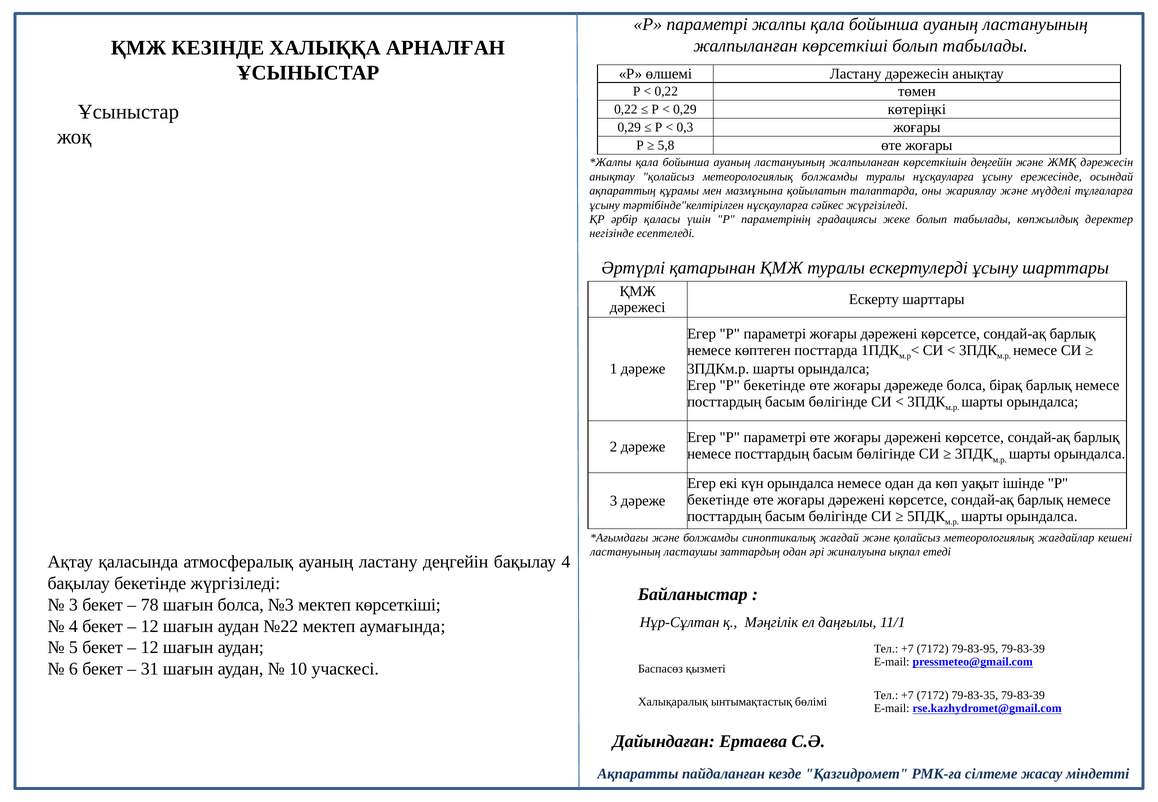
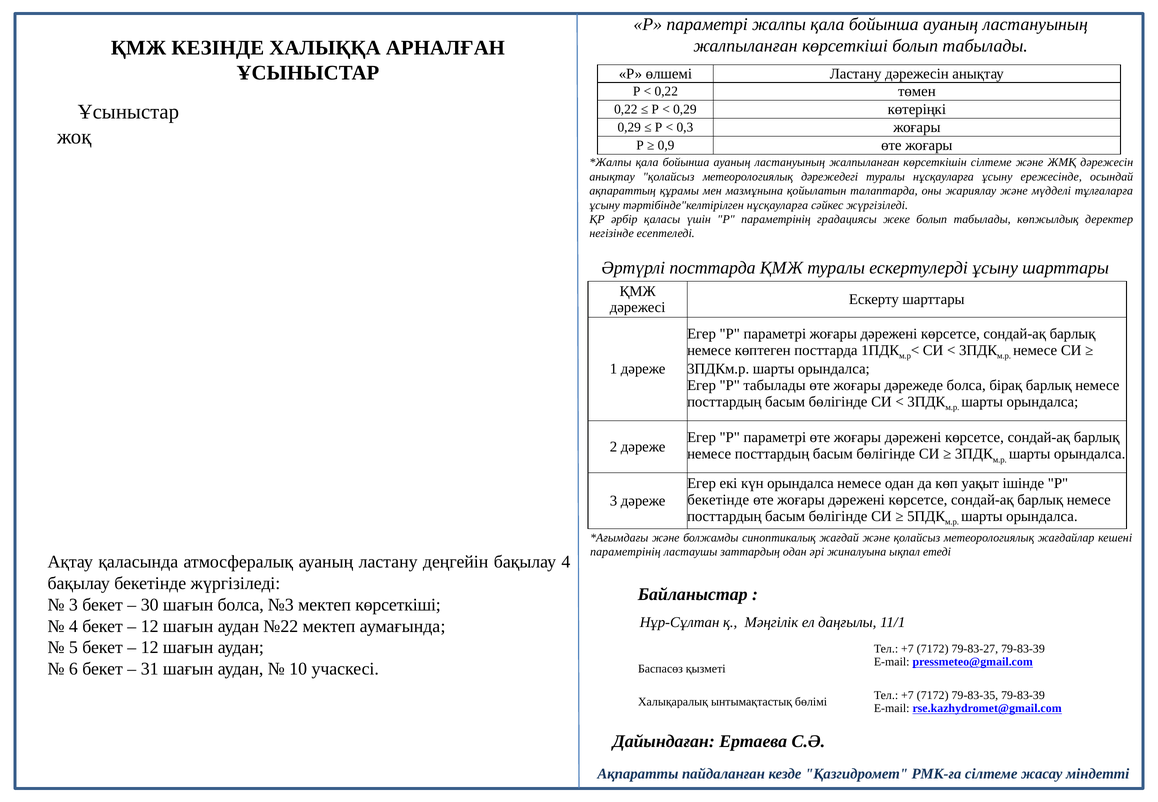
5,8: 5,8 -> 0,9
көрсеткішін деңгейін: деңгейін -> сілтеме
метеорологиялық болжамды: болжамды -> дәрежедегі
Әртүрлі қатарынан: қатарынан -> посттарда
P бекетінде: бекетінде -> табылады
ластануының at (625, 552): ластануының -> параметрінің
78: 78 -> 30
79-83-95: 79-83-95 -> 79-83-27
